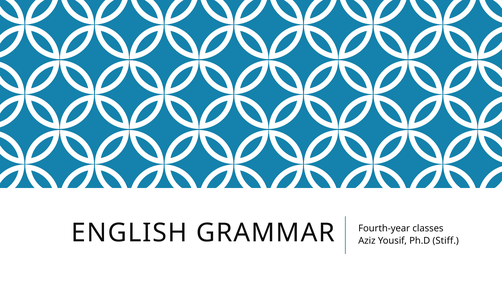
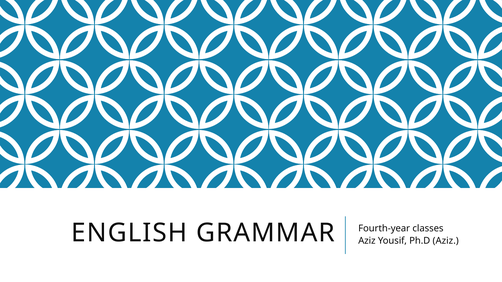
Ph.D Stiff: Stiff -> Aziz
